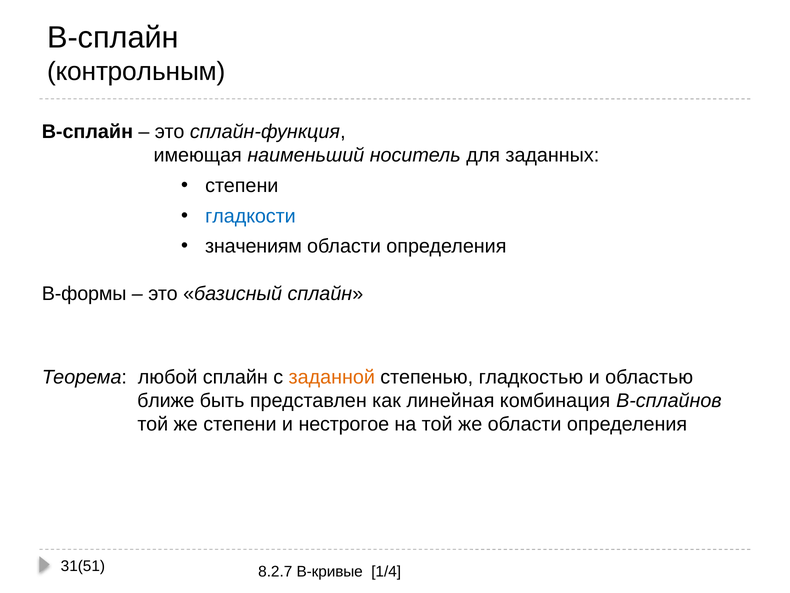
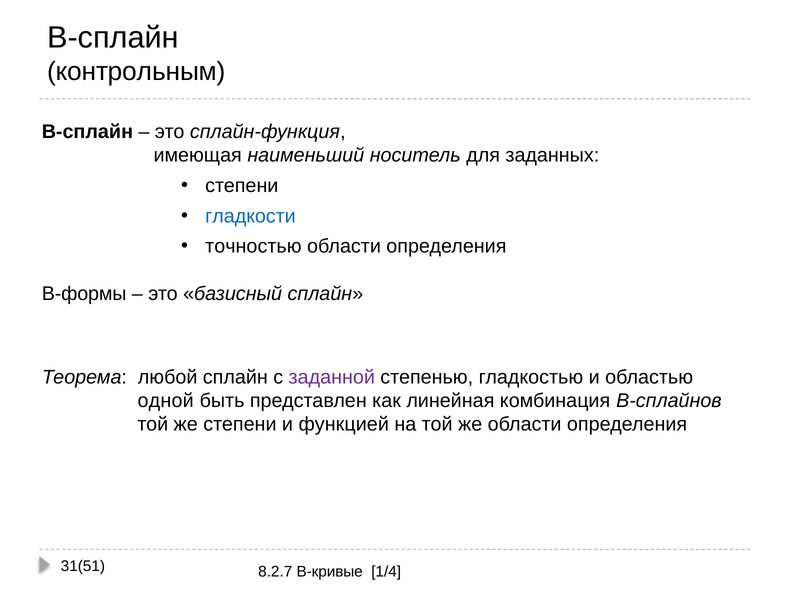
значениям: значениям -> точностью
заданной colour: orange -> purple
ближе: ближе -> одной
нестрогое: нестрогое -> функцией
